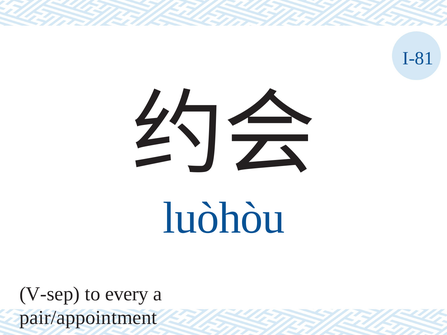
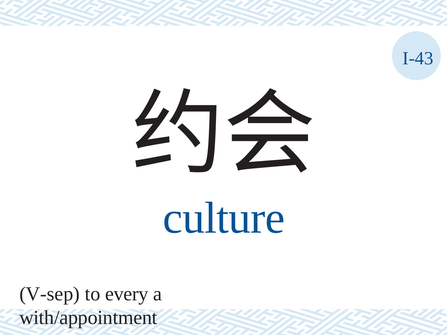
I-81: I-81 -> I-43
luòhòu: luòhòu -> culture
pair/appointment: pair/appointment -> with/appointment
